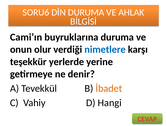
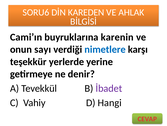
DİN DURUMA: DURUMA -> KAREDEN
buyruklarına duruma: duruma -> karenin
olur: olur -> sayı
İbadet colour: orange -> purple
